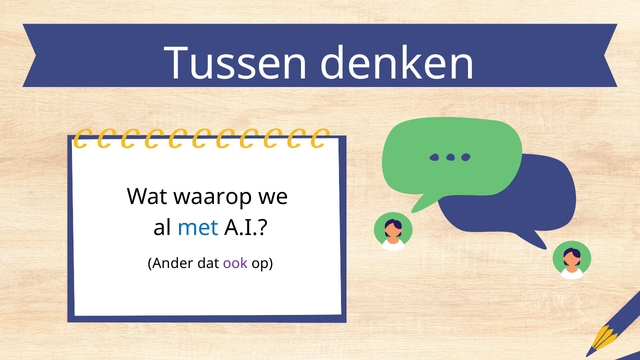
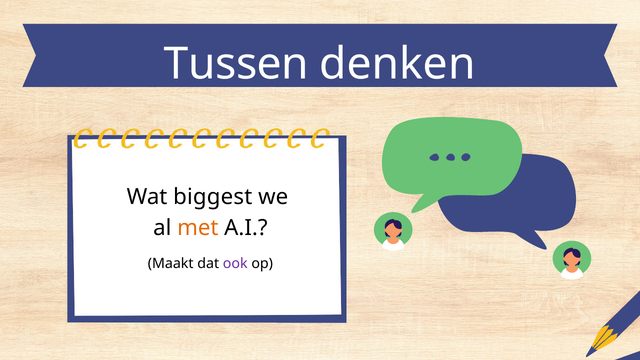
waarop: waarop -> biggest
met colour: blue -> orange
Ander: Ander -> Maakt
